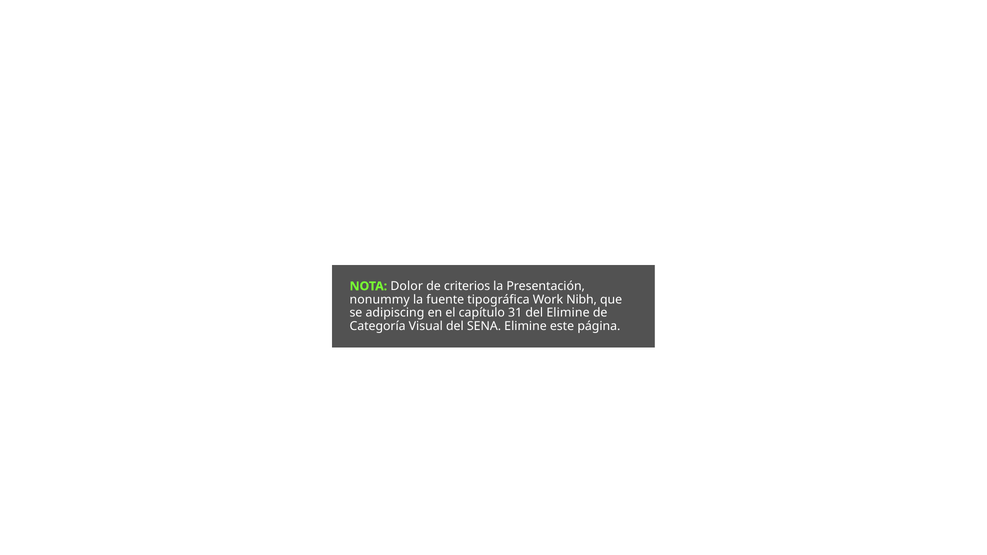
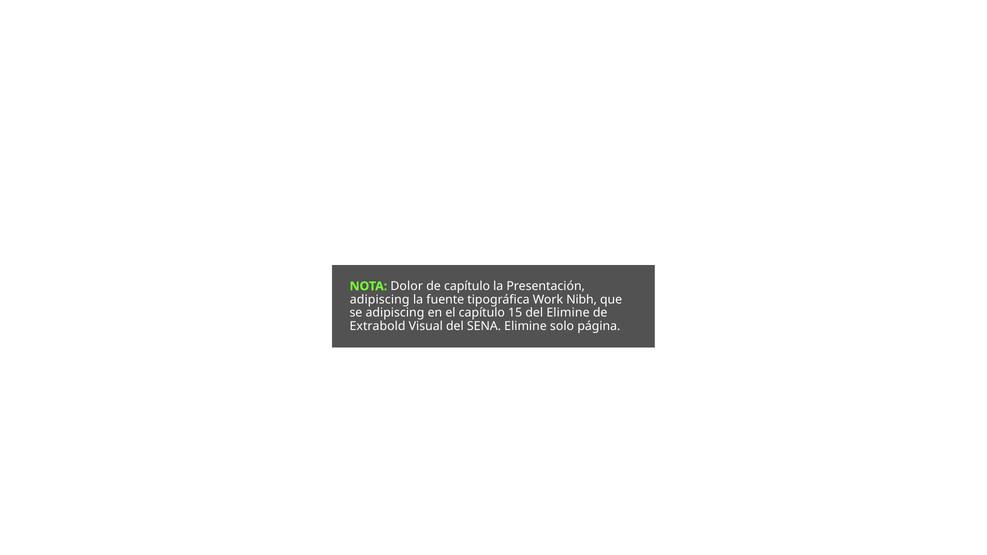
de criterios: criterios -> capítulo
nonummy at (380, 300): nonummy -> adipiscing
31: 31 -> 15
Categoría: Categoría -> Extrabold
este: este -> solo
